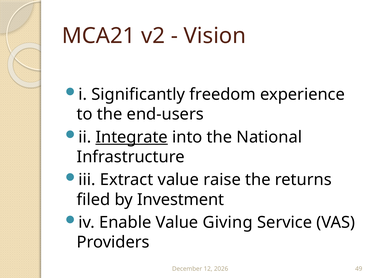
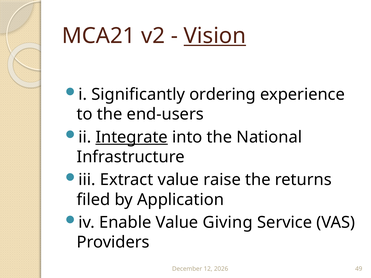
Vision underline: none -> present
freedom: freedom -> ordering
Investment: Investment -> Application
